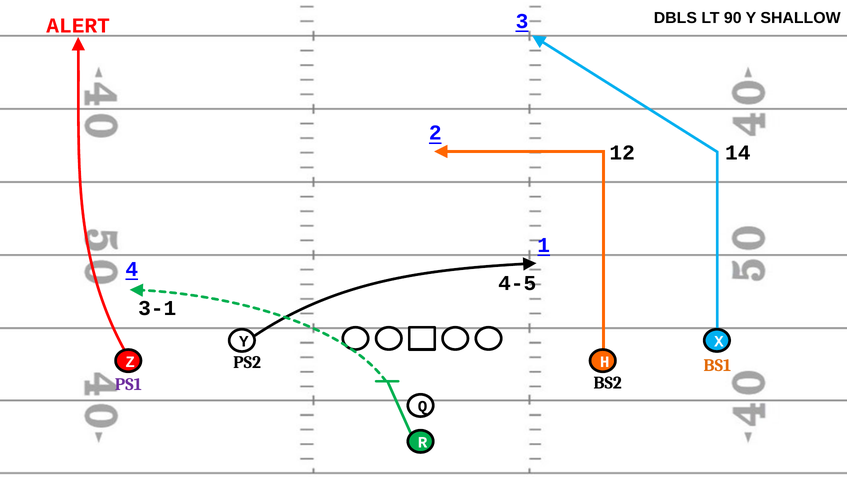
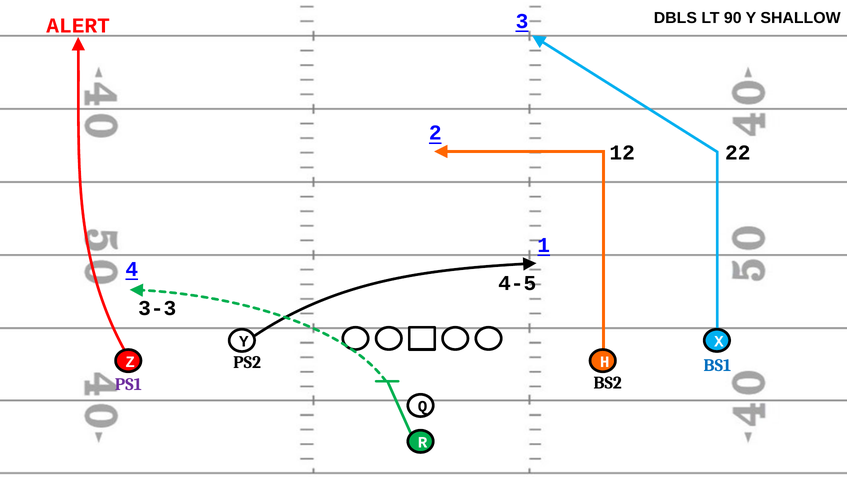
14: 14 -> 22
3-1: 3-1 -> 3-3
BS1 colour: orange -> blue
